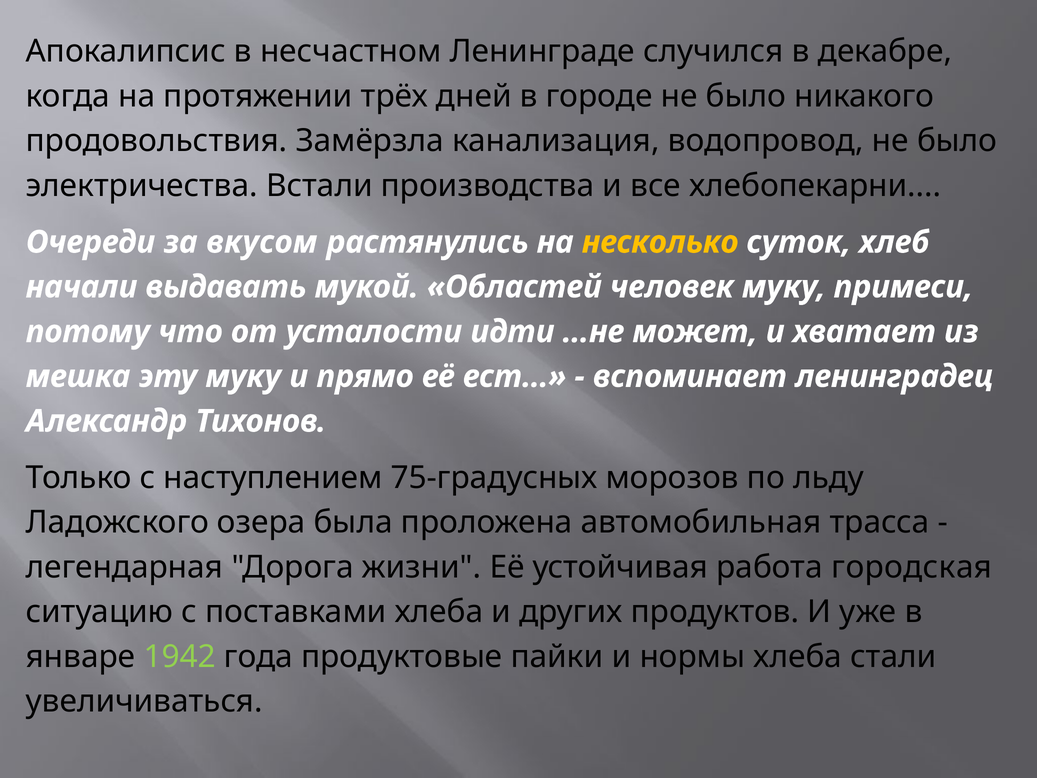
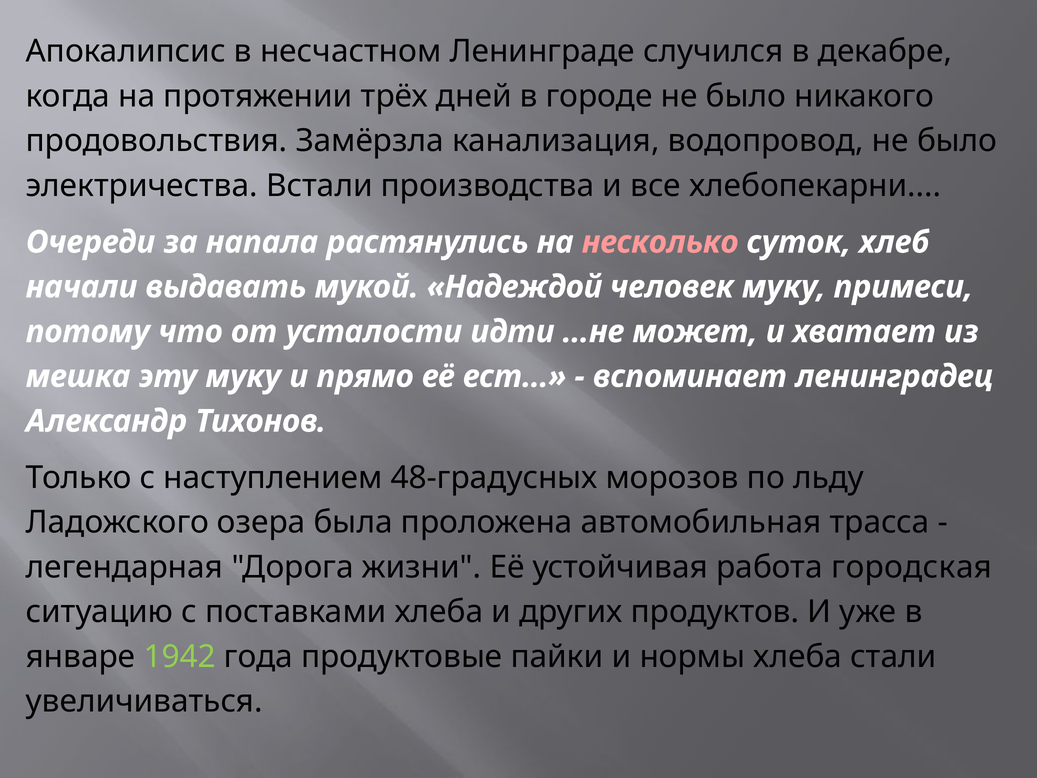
вкусом: вкусом -> напала
несколько colour: yellow -> pink
Областей: Областей -> Надеждой
75-градусных: 75-градусных -> 48-градусных
